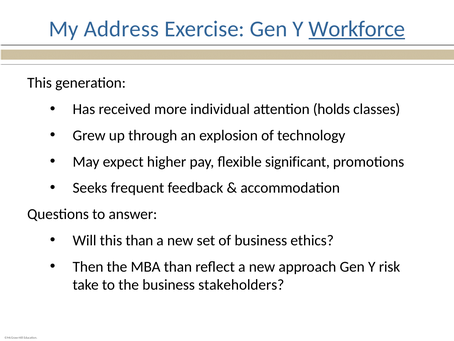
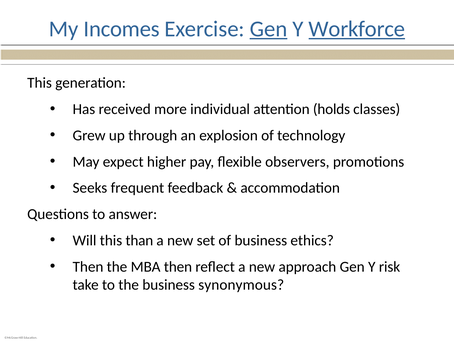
Address: Address -> Incomes
Gen at (269, 29) underline: none -> present
significant: significant -> observers
MBA than: than -> then
stakeholders: stakeholders -> synonymous
